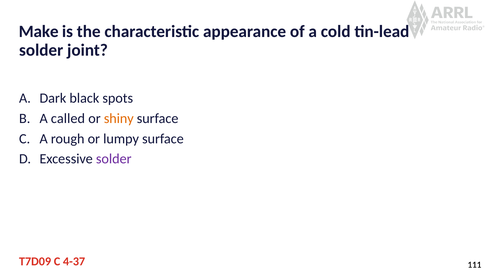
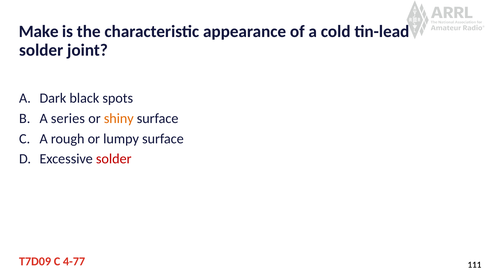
called: called -> series
solder at (114, 159) colour: purple -> red
4-37: 4-37 -> 4-77
